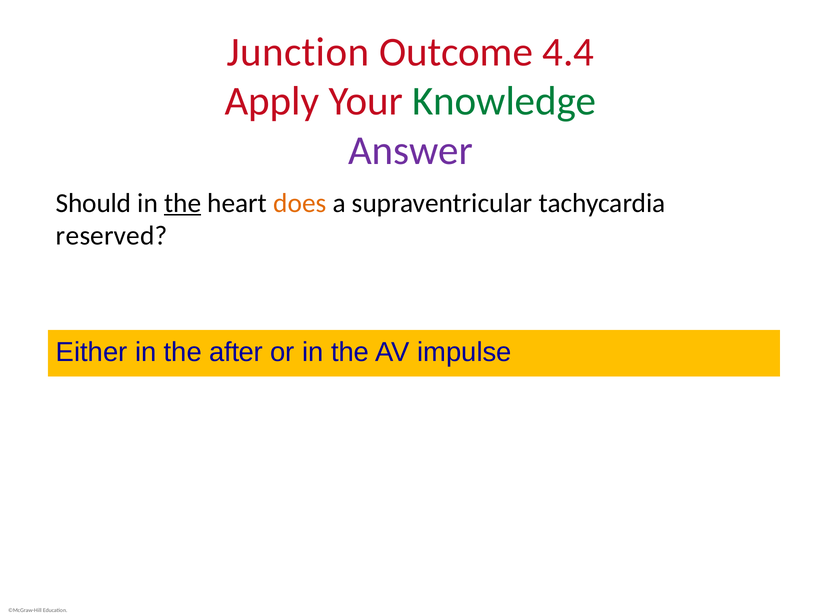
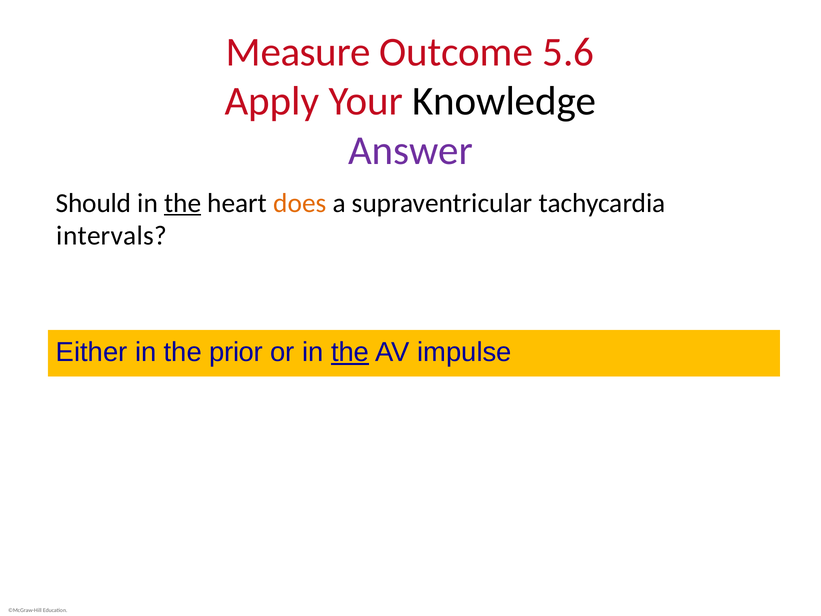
Junction: Junction -> Measure
4.4: 4.4 -> 5.6
Knowledge colour: green -> black
reserved: reserved -> intervals
after: after -> prior
the at (350, 352) underline: none -> present
